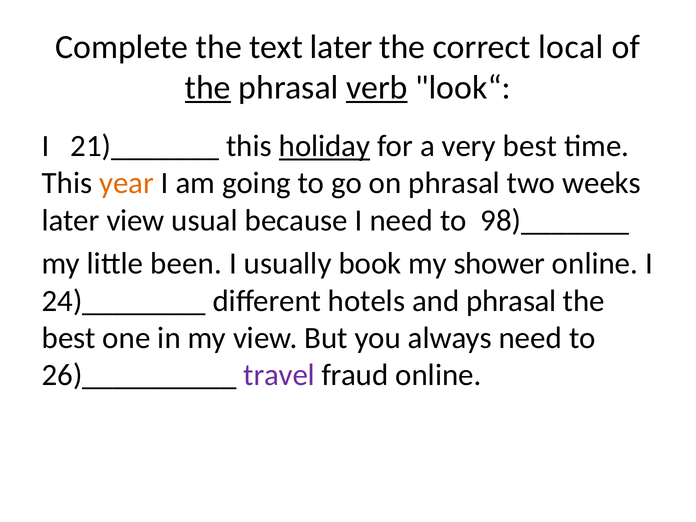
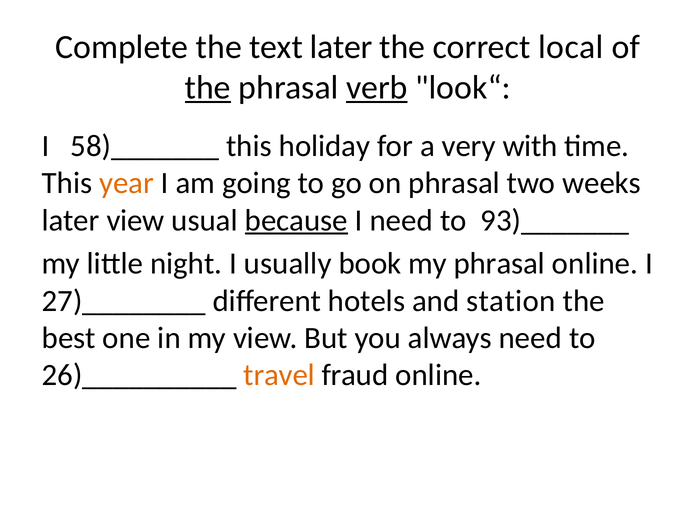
21)_______: 21)_______ -> 58)_______
holiday underline: present -> none
very best: best -> with
because underline: none -> present
98)_______: 98)_______ -> 93)_______
been: been -> night
my shower: shower -> phrasal
24)________: 24)________ -> 27)________
and phrasal: phrasal -> station
travel colour: purple -> orange
